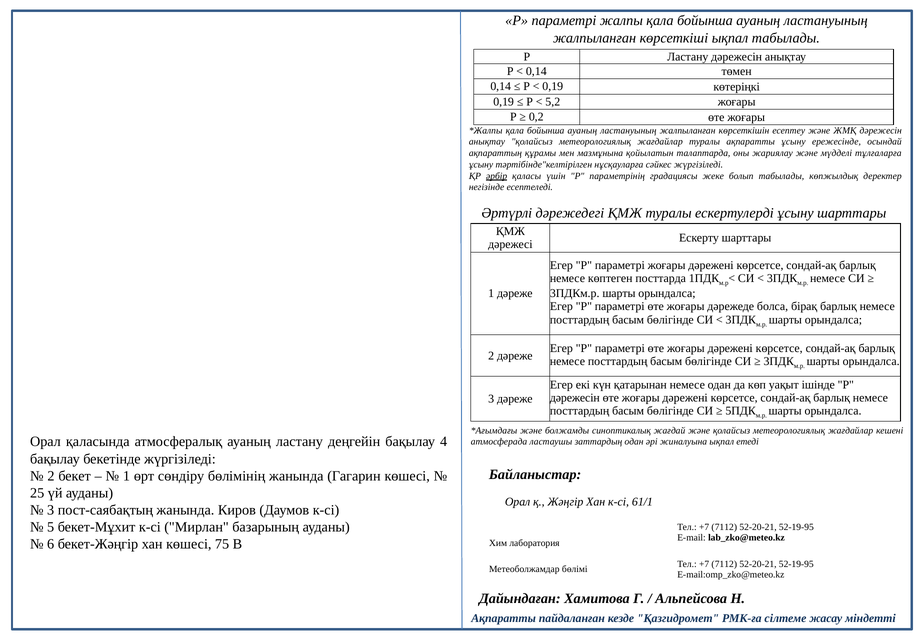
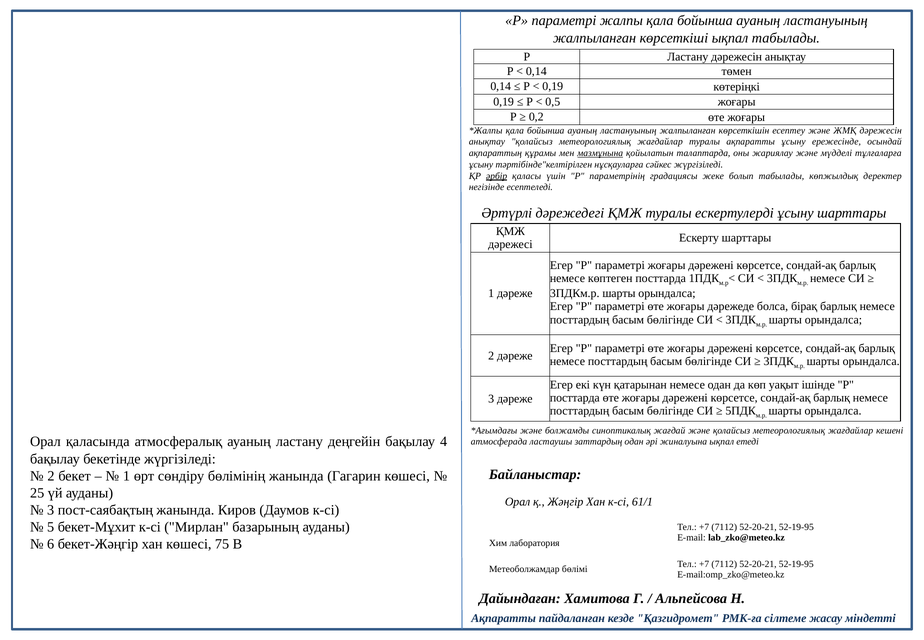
5,2: 5,2 -> 0,5
мазмұнына underline: none -> present
дәрежесін at (575, 398): дәрежесін -> посттарда
